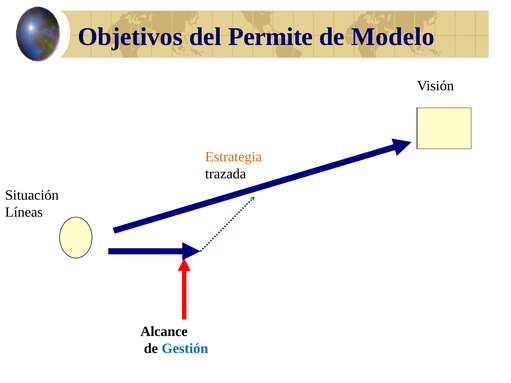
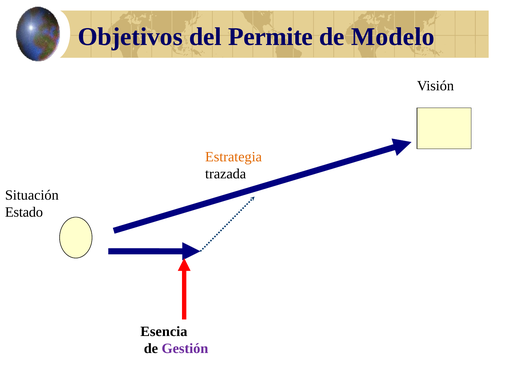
Líneas: Líneas -> Estado
Alcance: Alcance -> Esencia
Gestión colour: blue -> purple
